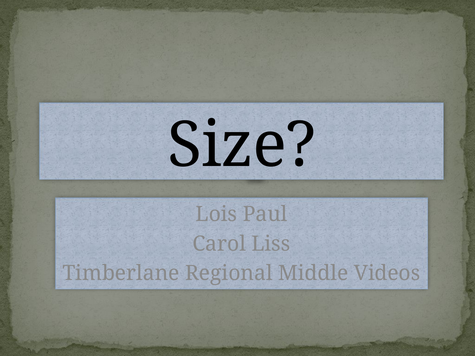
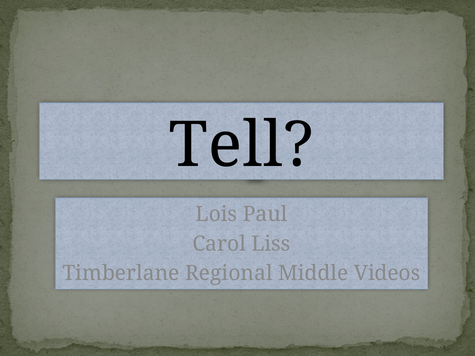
Size: Size -> Tell
